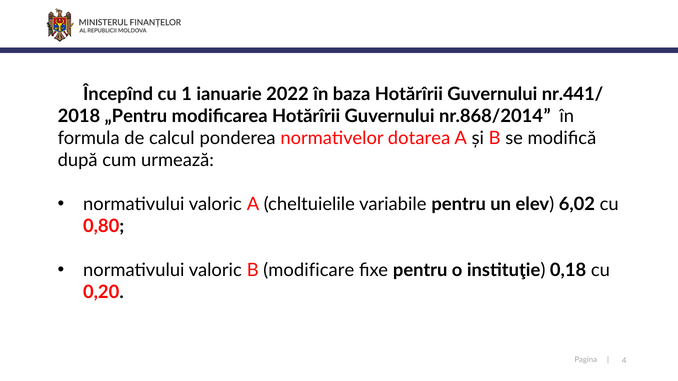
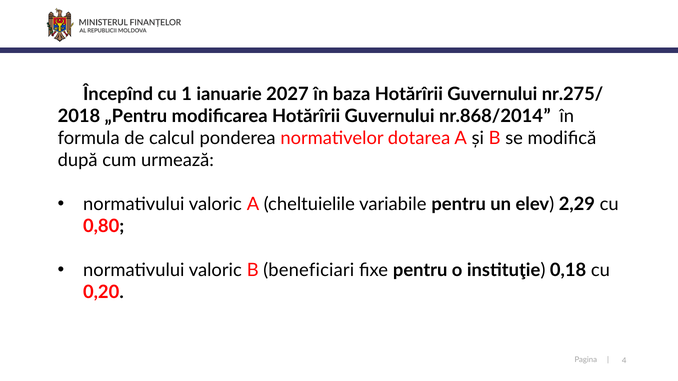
2022: 2022 -> 2027
nr.441/: nr.441/ -> nr.275/
6,02: 6,02 -> 2,29
modificare: modificare -> beneficiari
